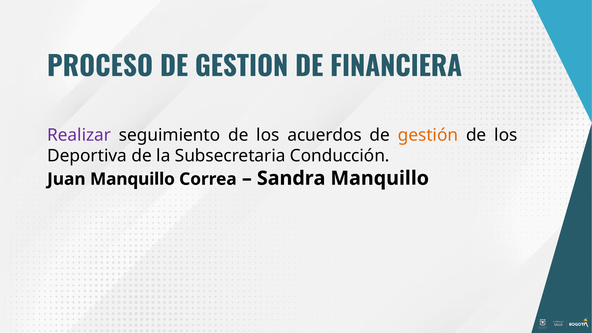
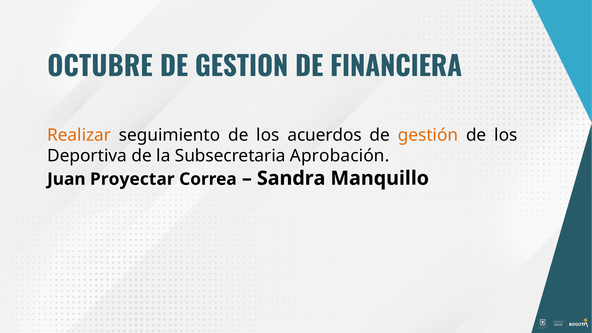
PROCESO: PROCESO -> OCTUBRE
Realizar colour: purple -> orange
Conducción: Conducción -> Aprobación
Juan Manquillo: Manquillo -> Proyectar
